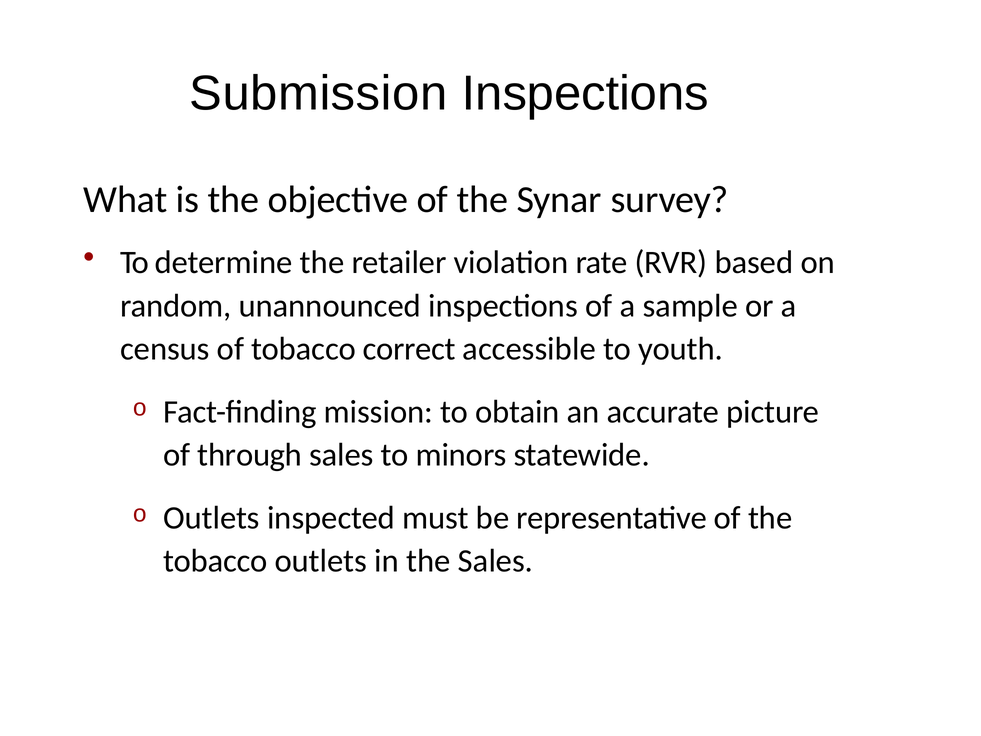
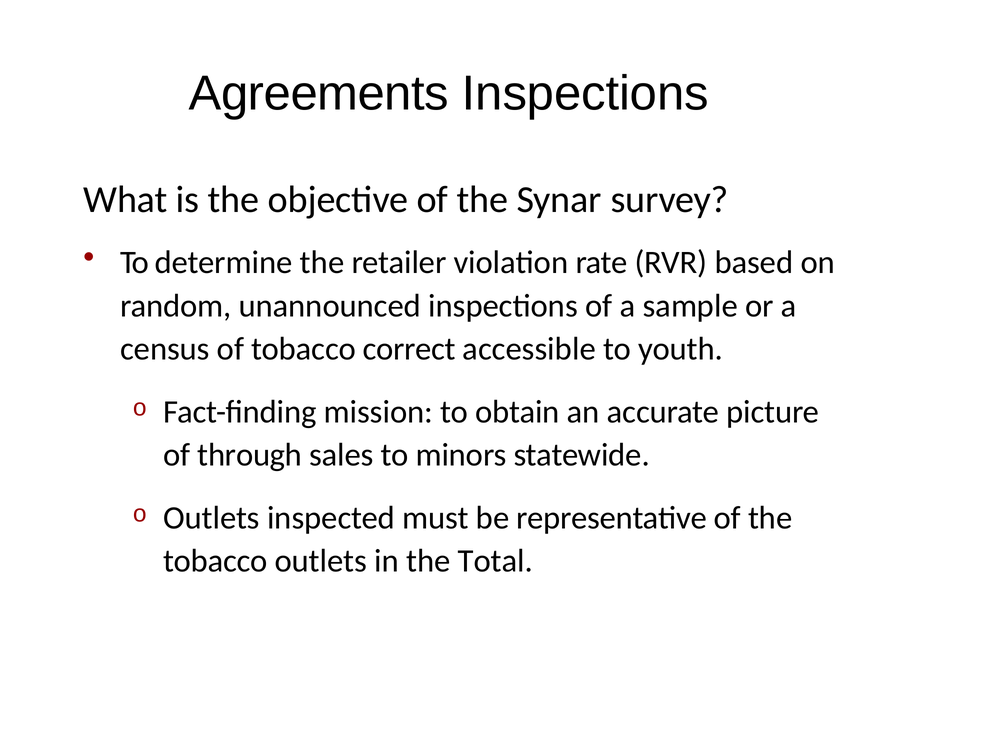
Submission: Submission -> Agreements
the Sales: Sales -> Total
